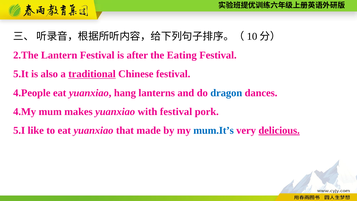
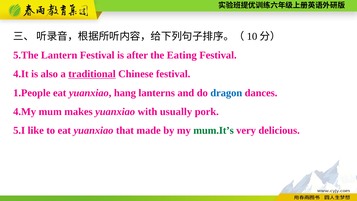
2.The: 2.The -> 5.The
5.It: 5.It -> 4.It
4.People: 4.People -> 1.People
with festival: festival -> usually
mum.It’s colour: blue -> green
delicious underline: present -> none
